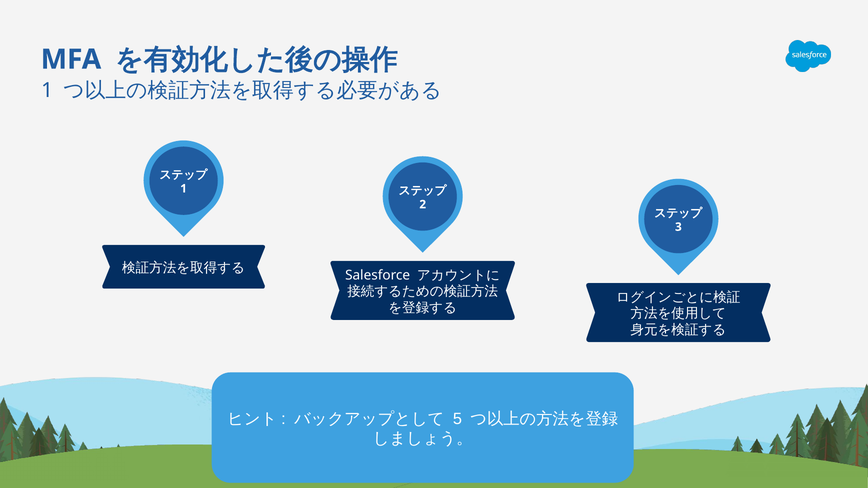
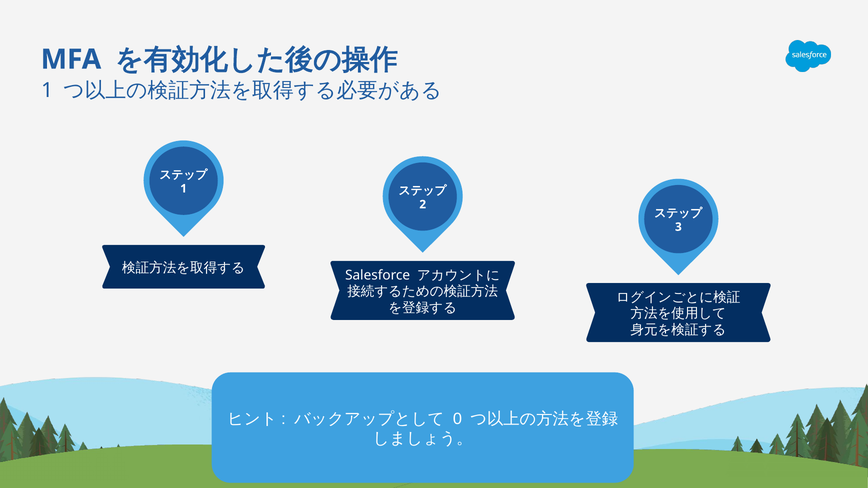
5: 5 -> 0
